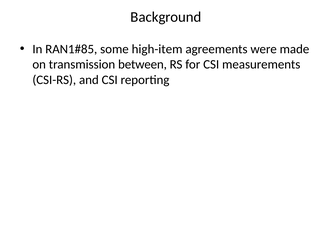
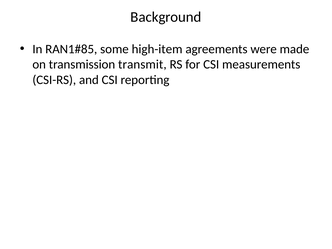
between: between -> transmit
